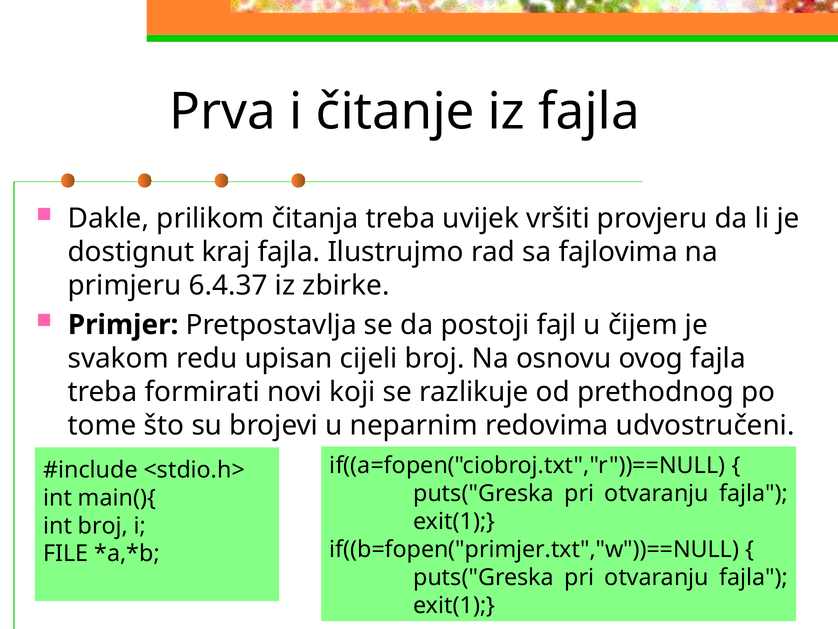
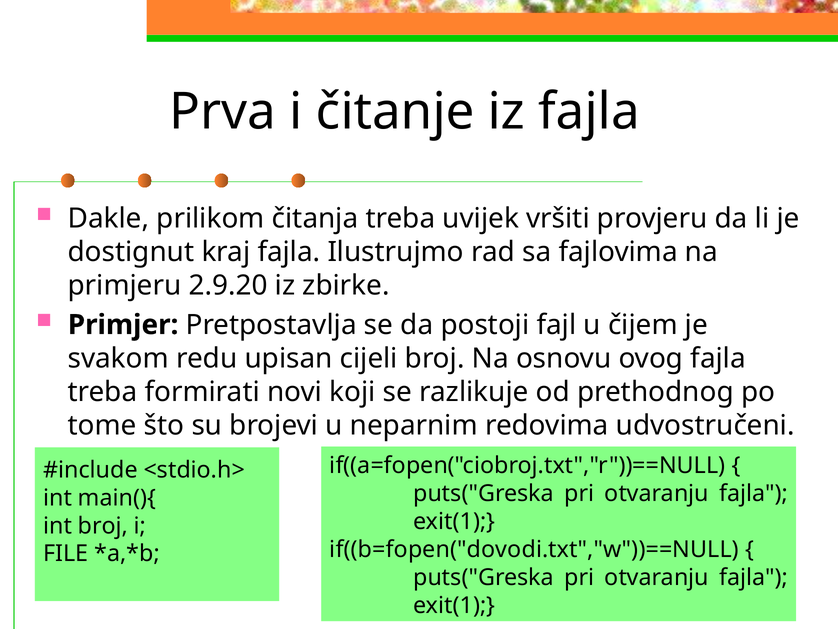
6.4.37: 6.4.37 -> 2.9.20
if((b=fopen("primjer.txt","w"))==NULL: if((b=fopen("primjer.txt","w"))==NULL -> if((b=fopen("dovodi.txt","w"))==NULL
